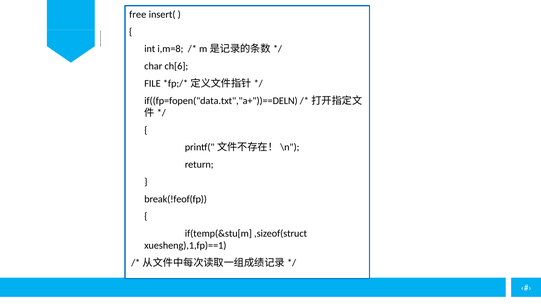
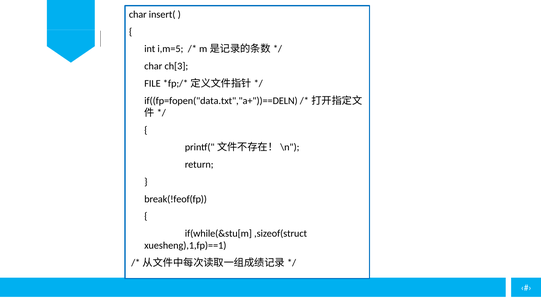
free at (138, 15): free -> char
i,m=8: i,m=8 -> i,m=5
ch[6: ch[6 -> ch[3
if(temp(&stu[m: if(temp(&stu[m -> if(while(&stu[m
